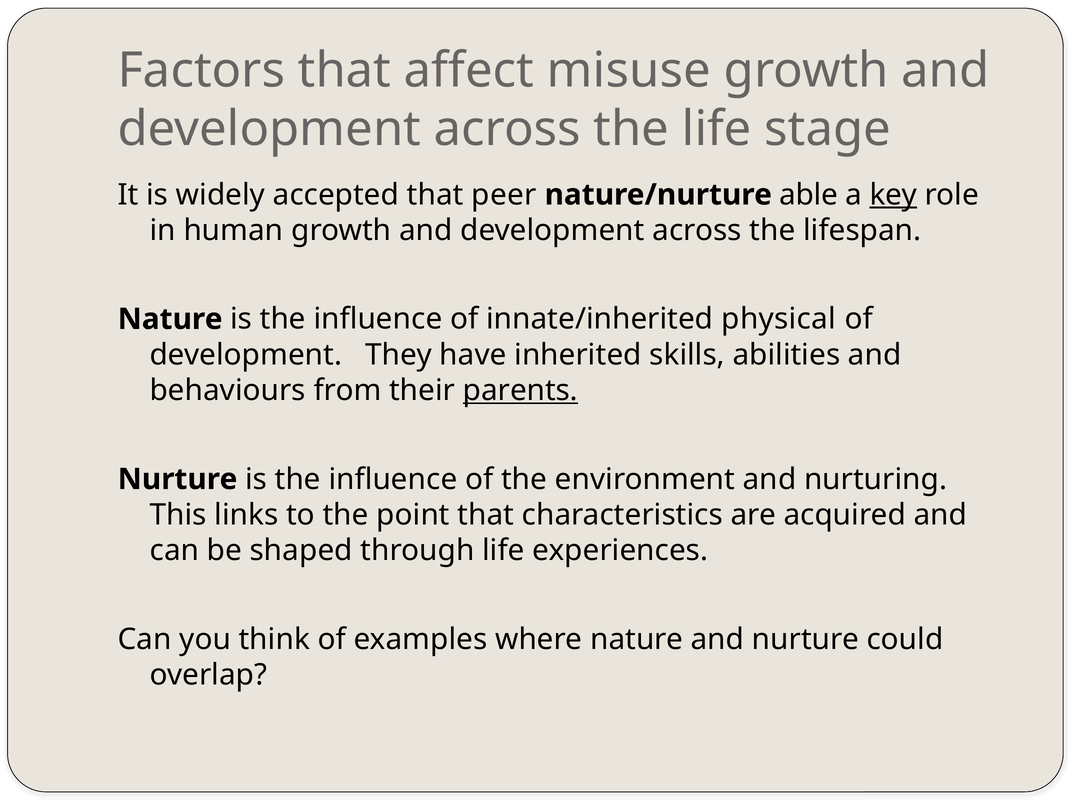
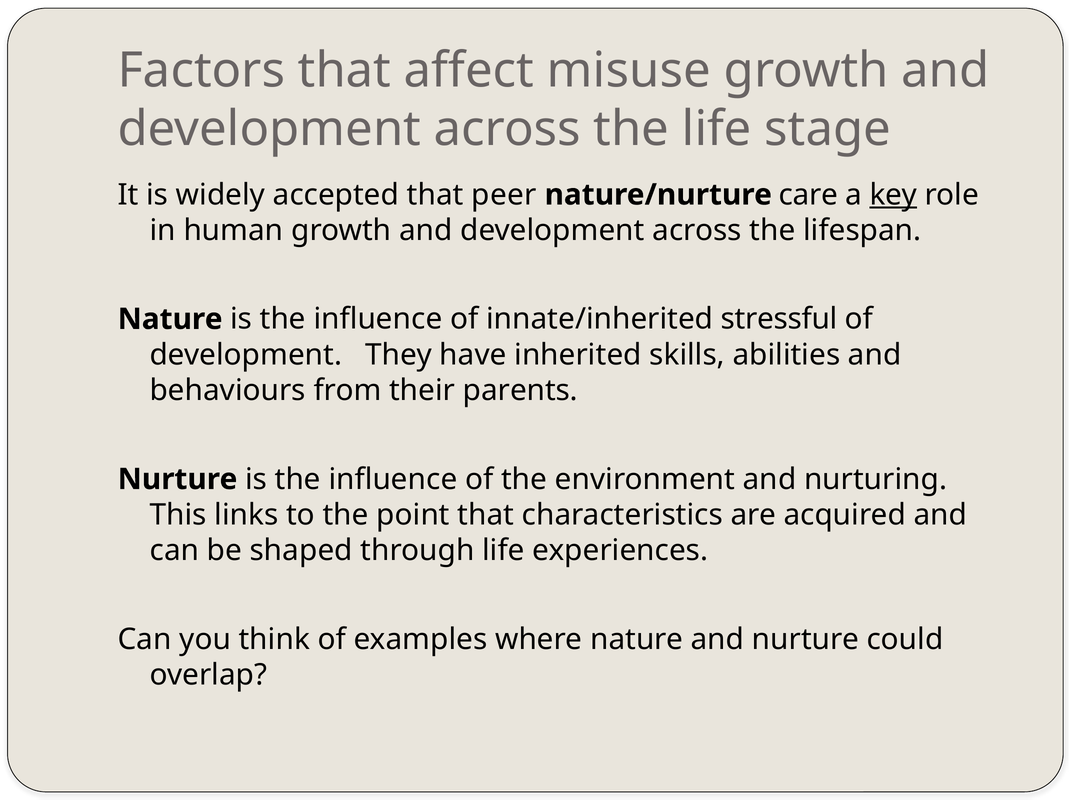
able: able -> care
physical: physical -> stressful
parents underline: present -> none
